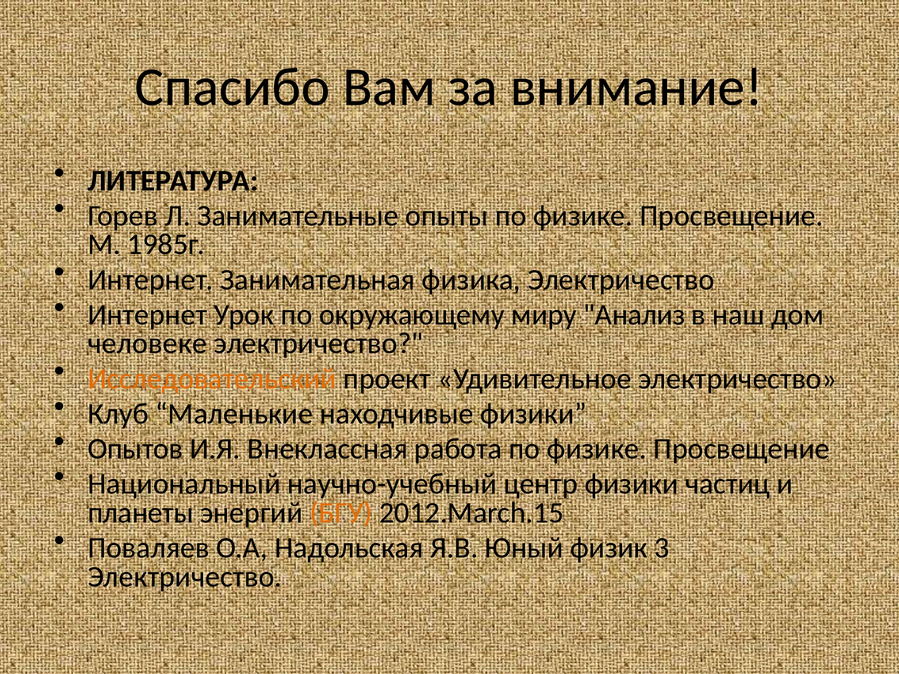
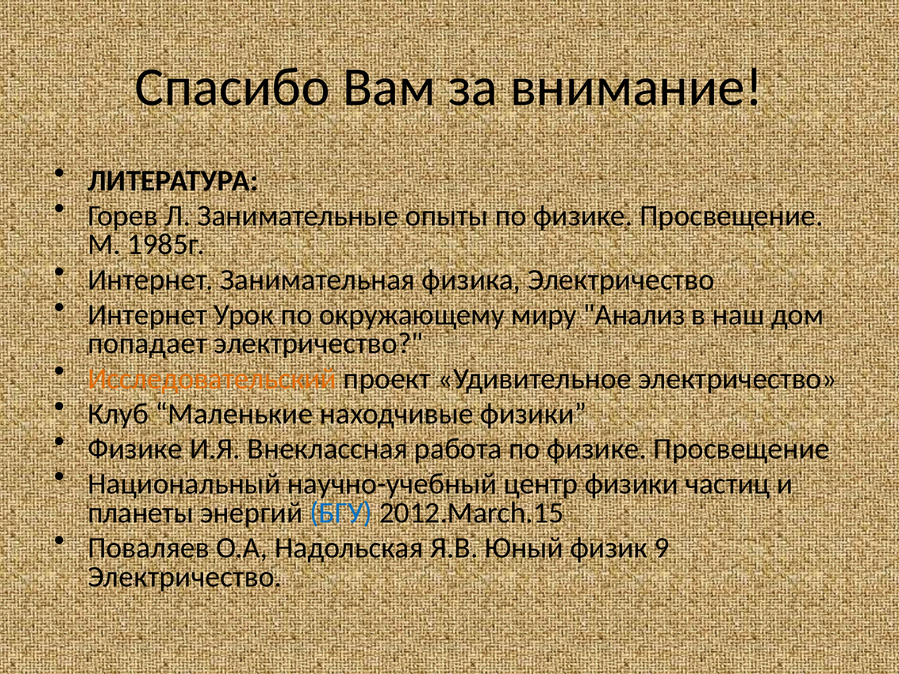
человеке: человеке -> попадает
Опытов at (135, 449): Опытов -> Физике
БГУ colour: orange -> blue
3: 3 -> 9
